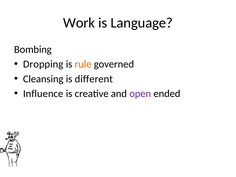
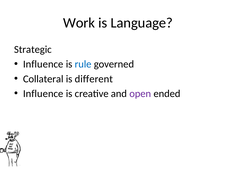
Bombing: Bombing -> Strategic
Dropping at (43, 64): Dropping -> Influence
rule colour: orange -> blue
Cleansing: Cleansing -> Collateral
